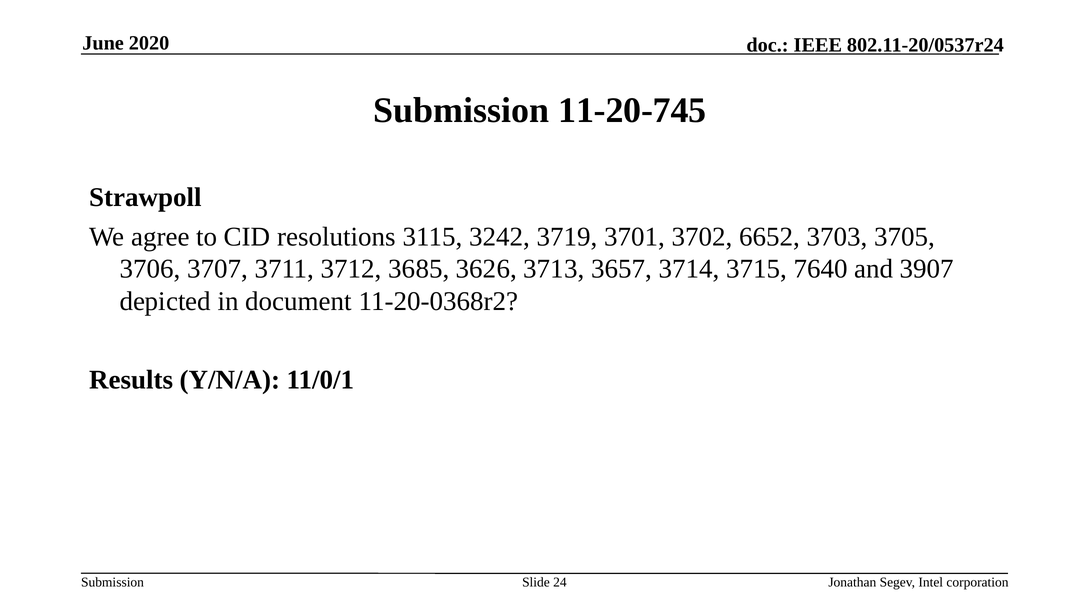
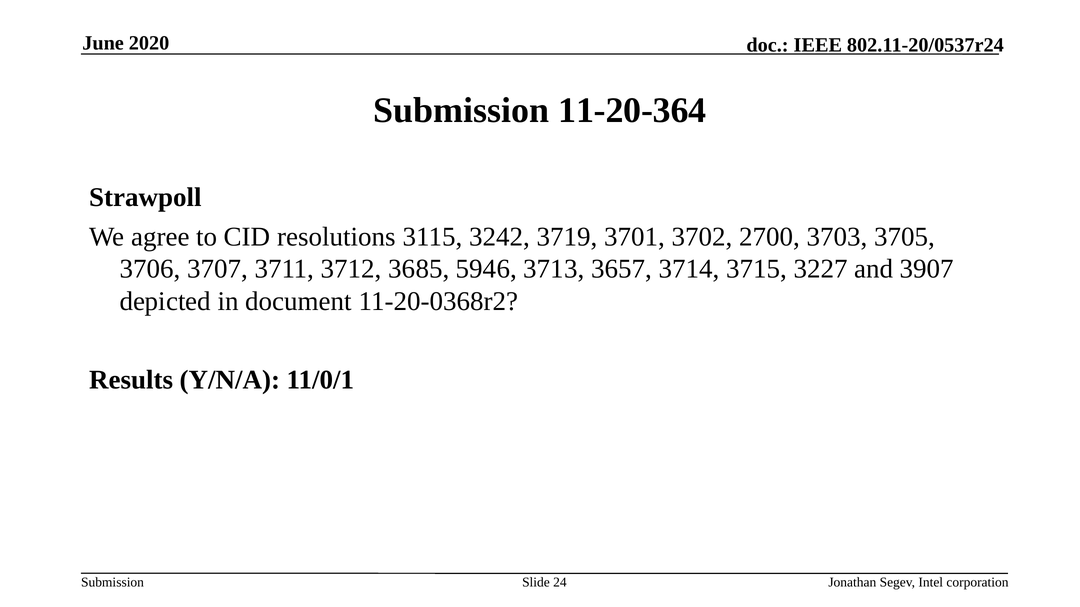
11-20-745: 11-20-745 -> 11-20-364
6652: 6652 -> 2700
3626: 3626 -> 5946
7640: 7640 -> 3227
